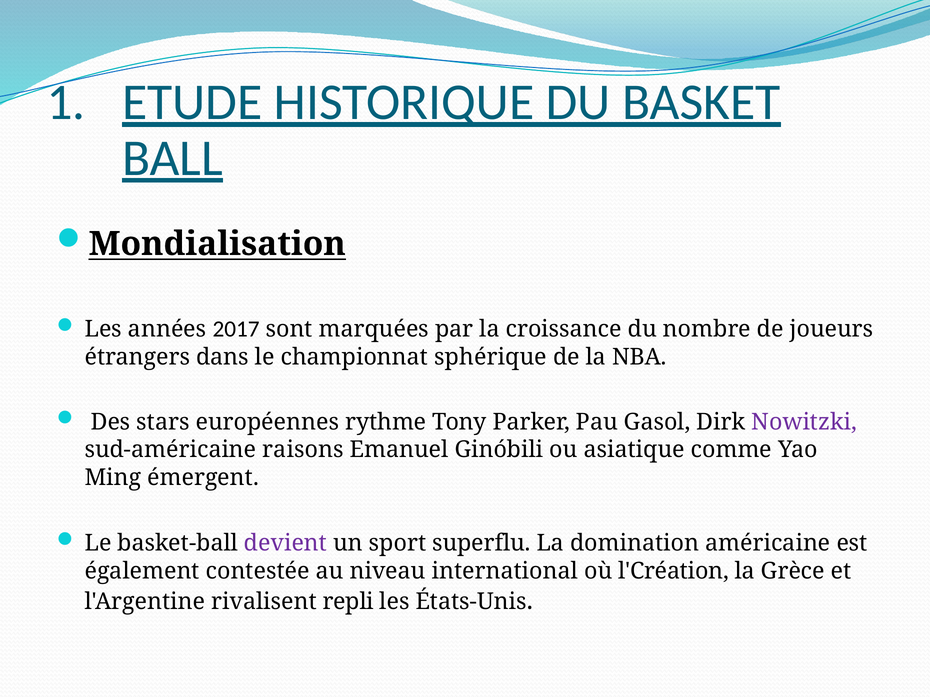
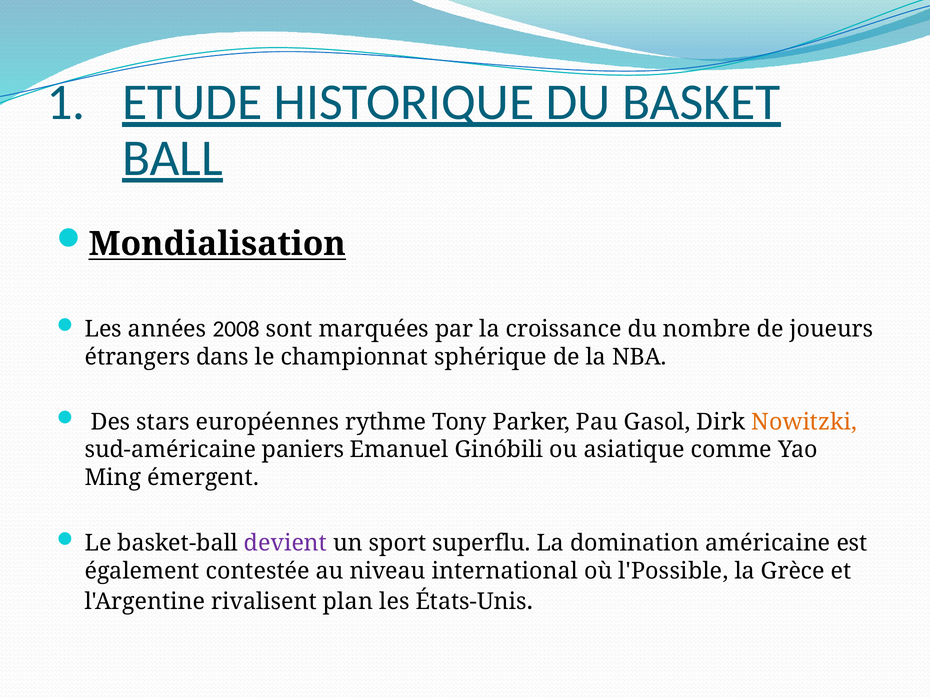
2017: 2017 -> 2008
Nowitzki colour: purple -> orange
raisons: raisons -> paniers
l'Création: l'Création -> l'Possible
repli: repli -> plan
